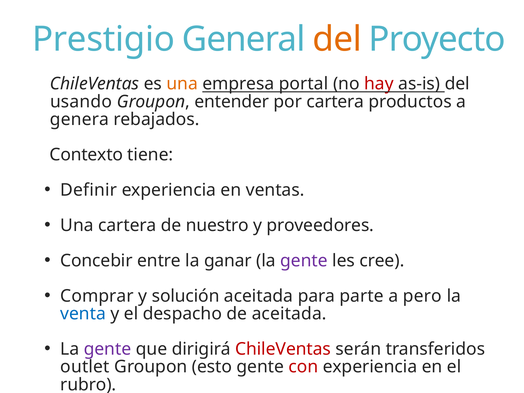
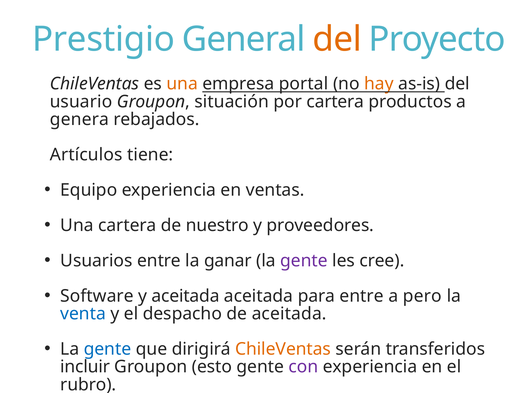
hay colour: red -> orange
usando: usando -> usuario
entender: entender -> situación
Contexto: Contexto -> Artículos
Definir: Definir -> Equipo
Concebir: Concebir -> Usuarios
Comprar: Comprar -> Software
y solución: solución -> aceitada
para parte: parte -> entre
gente at (108, 349) colour: purple -> blue
ChileVentas at (283, 349) colour: red -> orange
outlet: outlet -> incluir
con colour: red -> purple
